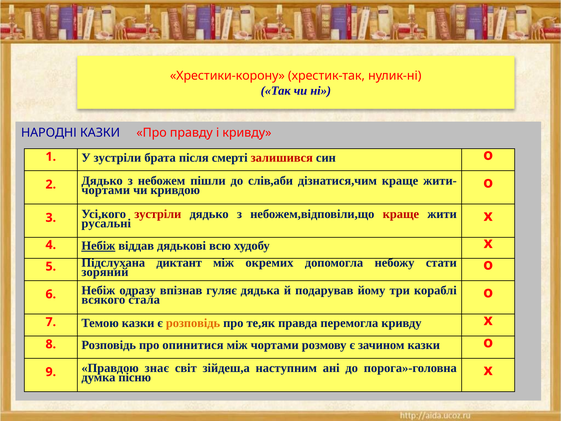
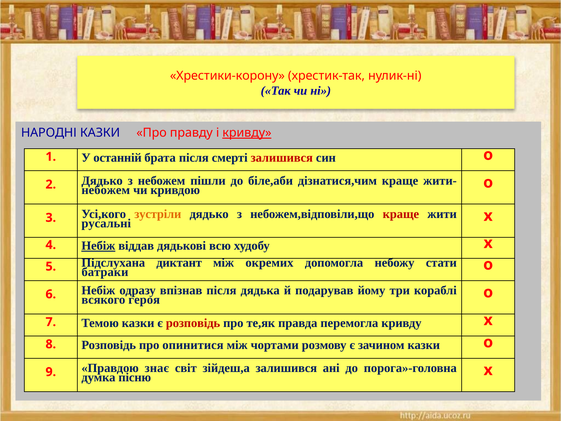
кривду at (247, 133) underline: none -> present
У зустріли: зустріли -> останній
слів,аби: слів,аби -> біле,аби
чортами at (106, 190): чортами -> небожем
зустріли at (158, 214) colour: red -> orange
зоряний: зоряний -> батраки
впізнав гуляє: гуляє -> після
стала: стала -> героя
розповідь at (193, 323) colour: orange -> red
зійдеш,а наступним: наступним -> залишився
